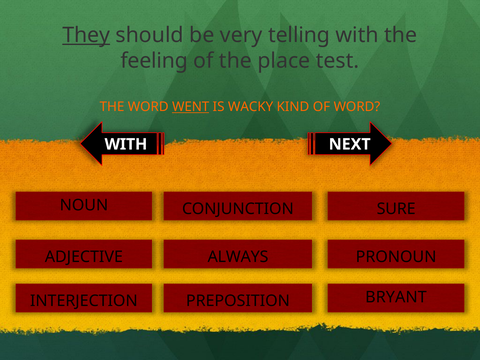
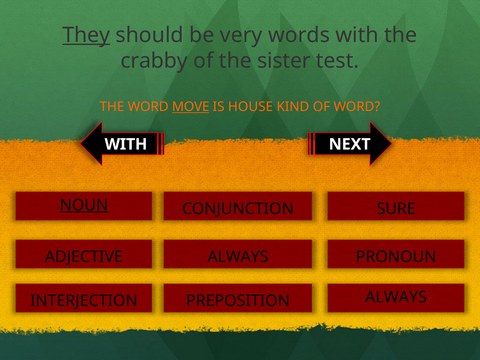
telling: telling -> words
feeling: feeling -> crabby
place: place -> sister
WENT: WENT -> MOVE
WACKY: WACKY -> HOUSE
NOUN underline: none -> present
BRYANT at (396, 297): BRYANT -> ALWAYS
